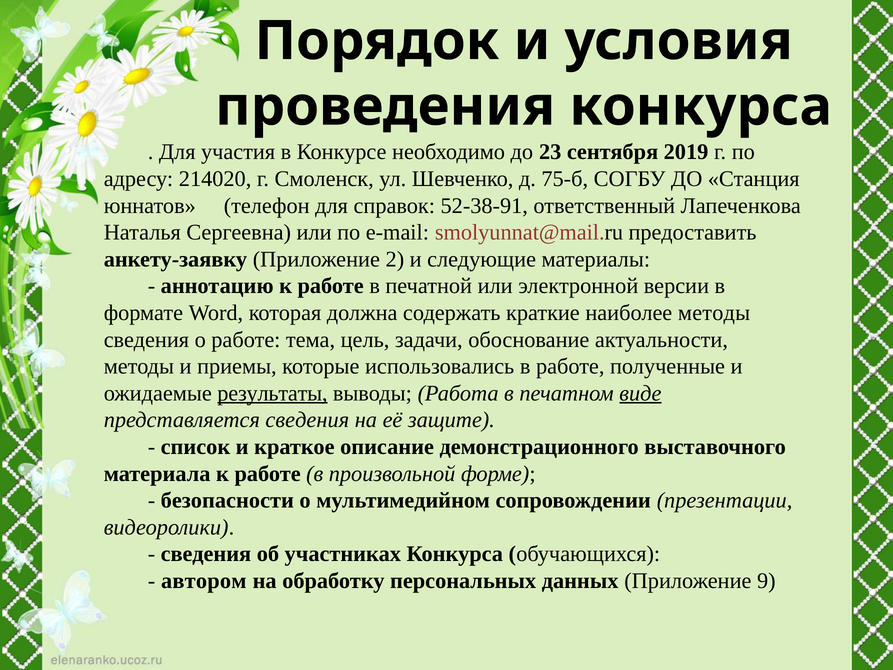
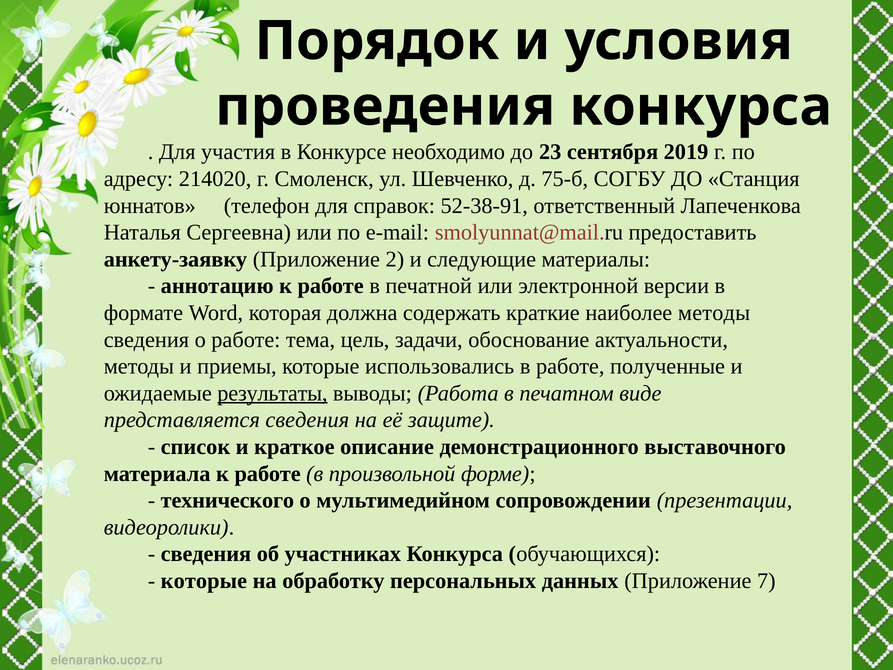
виде underline: present -> none
безопасности: безопасности -> технического
автором at (204, 581): автором -> которые
9: 9 -> 7
